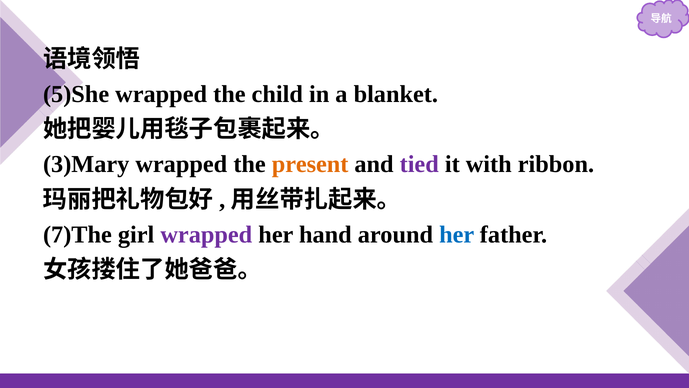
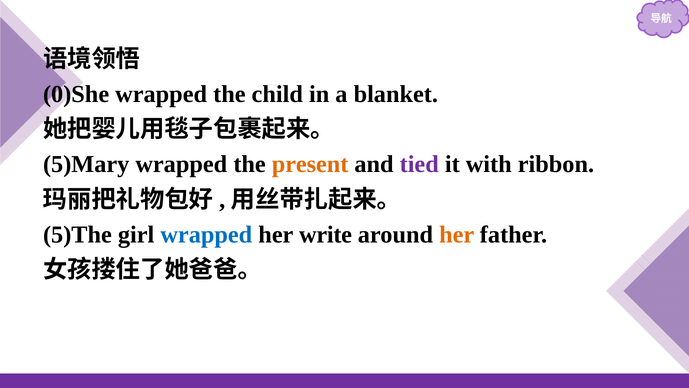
5)She: 5)She -> 0)She
3)Mary: 3)Mary -> 5)Mary
7)The: 7)The -> 5)The
wrapped at (206, 234) colour: purple -> blue
hand: hand -> write
her at (457, 234) colour: blue -> orange
